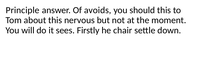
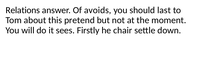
Principle: Principle -> Relations
should this: this -> last
nervous: nervous -> pretend
